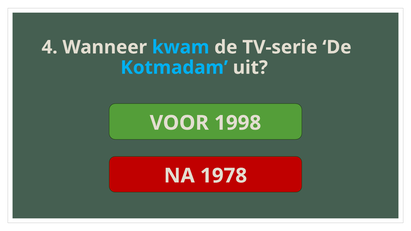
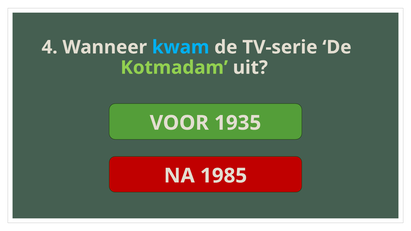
Kotmadam colour: light blue -> light green
1998: 1998 -> 1935
1978: 1978 -> 1985
